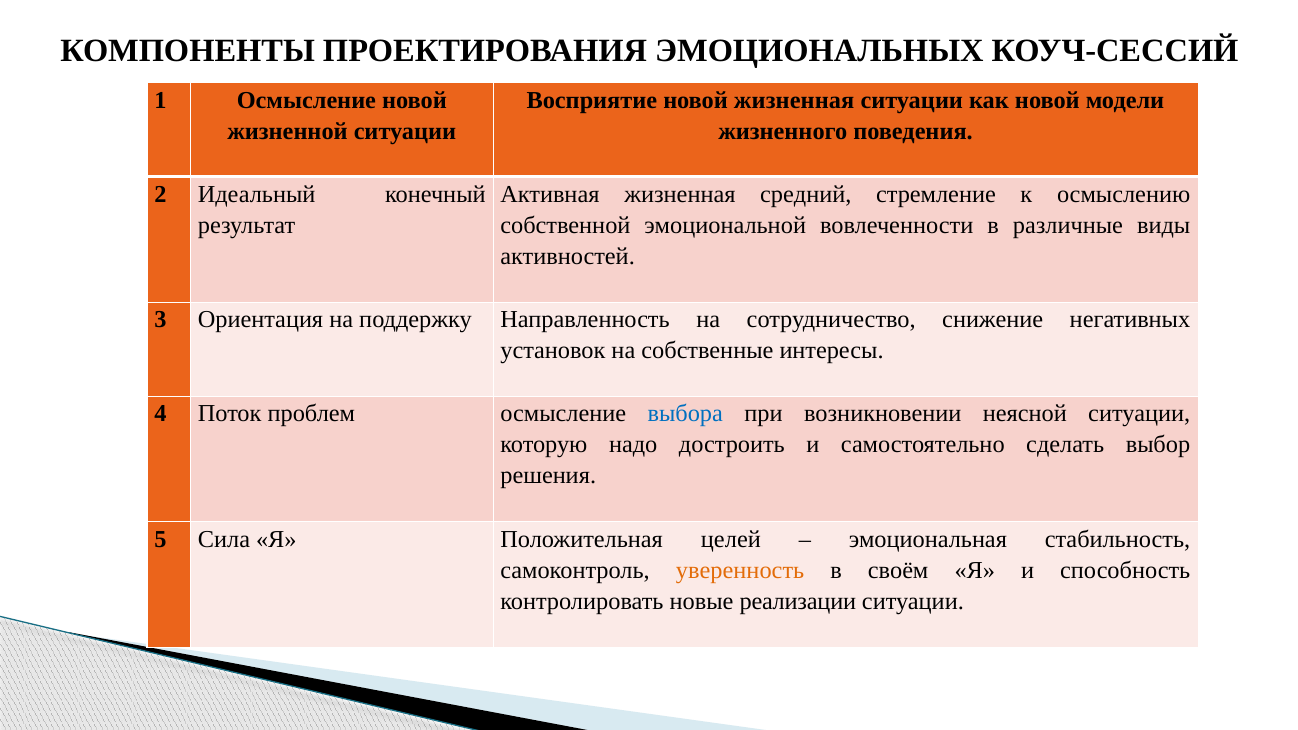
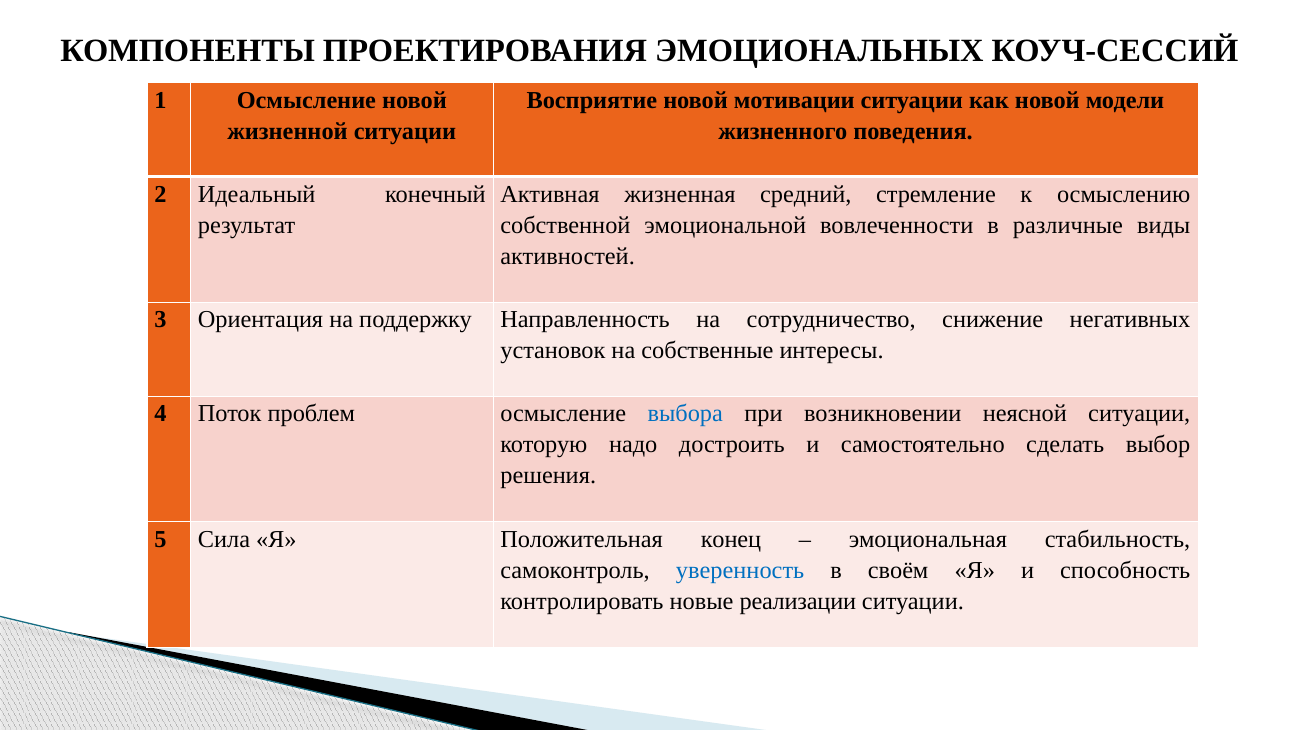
новой жизненная: жизненная -> мотивации
целей: целей -> конец
уверенность colour: orange -> blue
